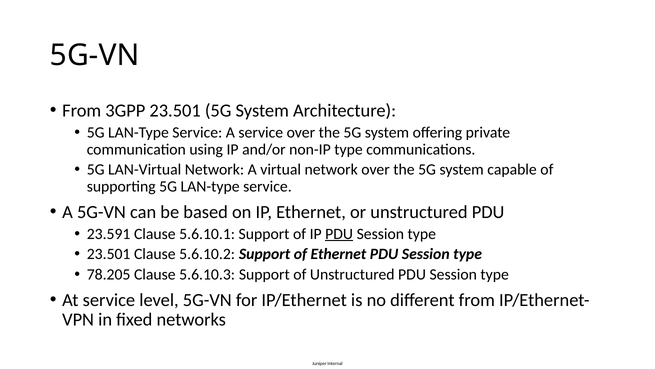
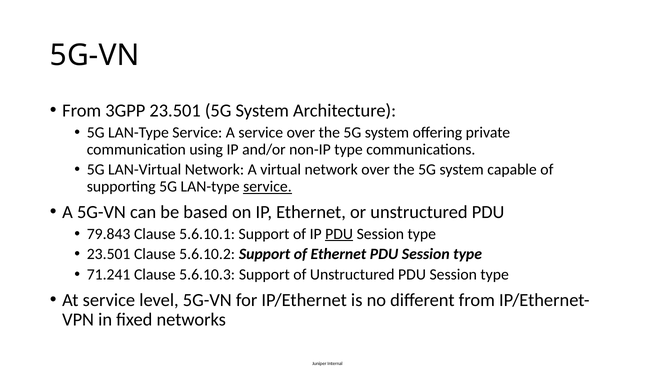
service at (267, 186) underline: none -> present
23.591: 23.591 -> 79.843
78.205: 78.205 -> 71.241
